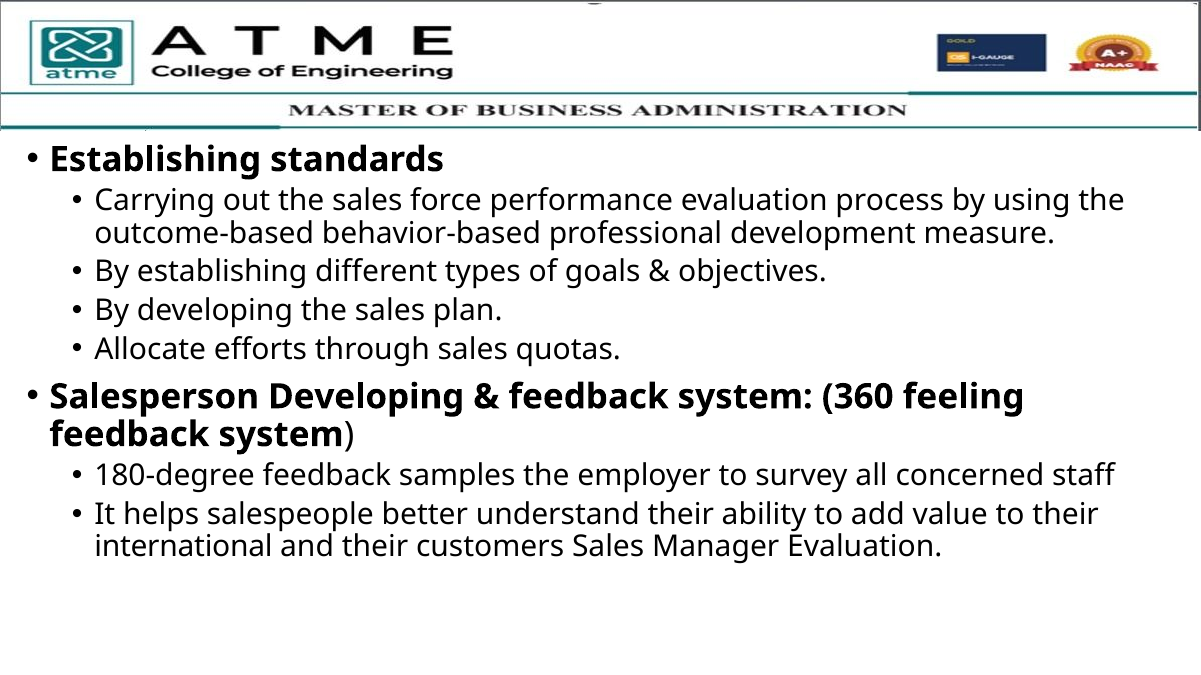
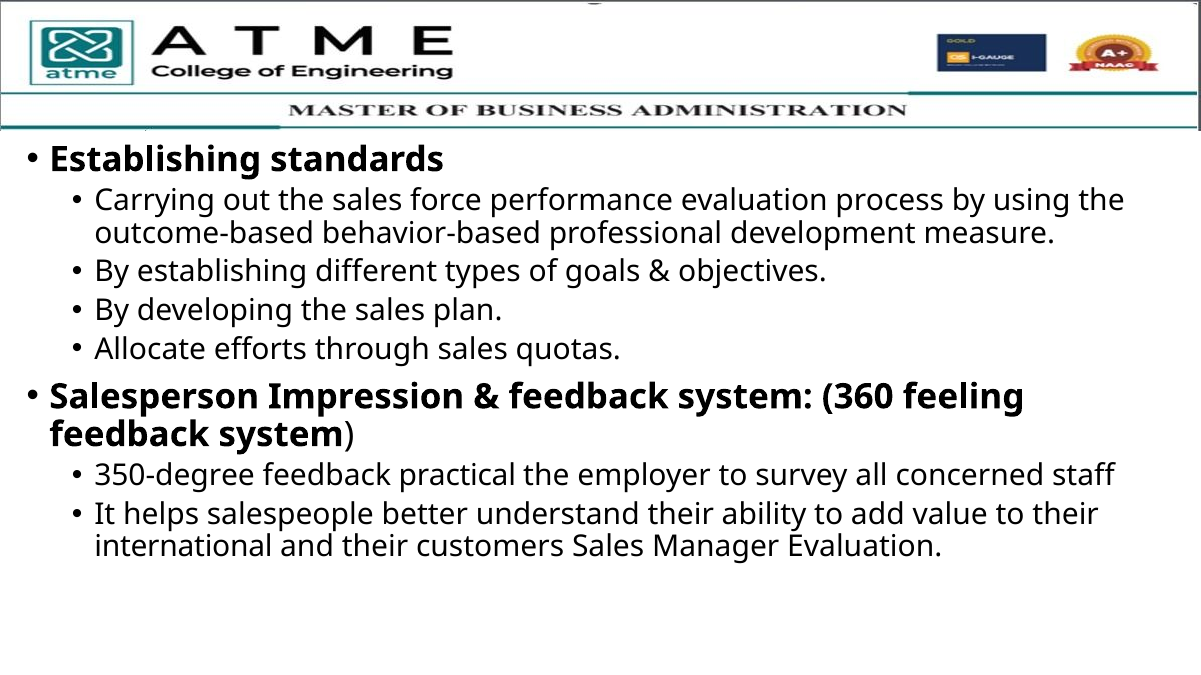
Salesperson Developing: Developing -> Impression
180-degree: 180-degree -> 350-degree
samples: samples -> practical
